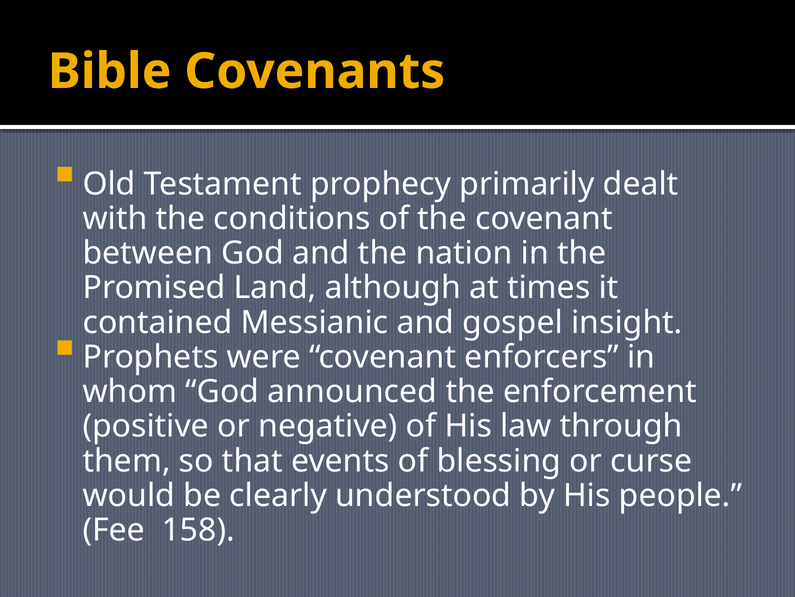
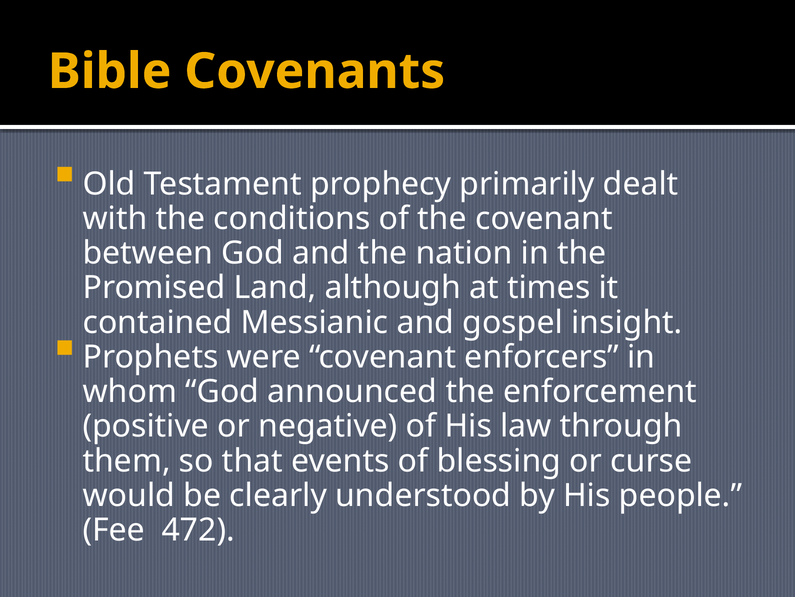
158: 158 -> 472
